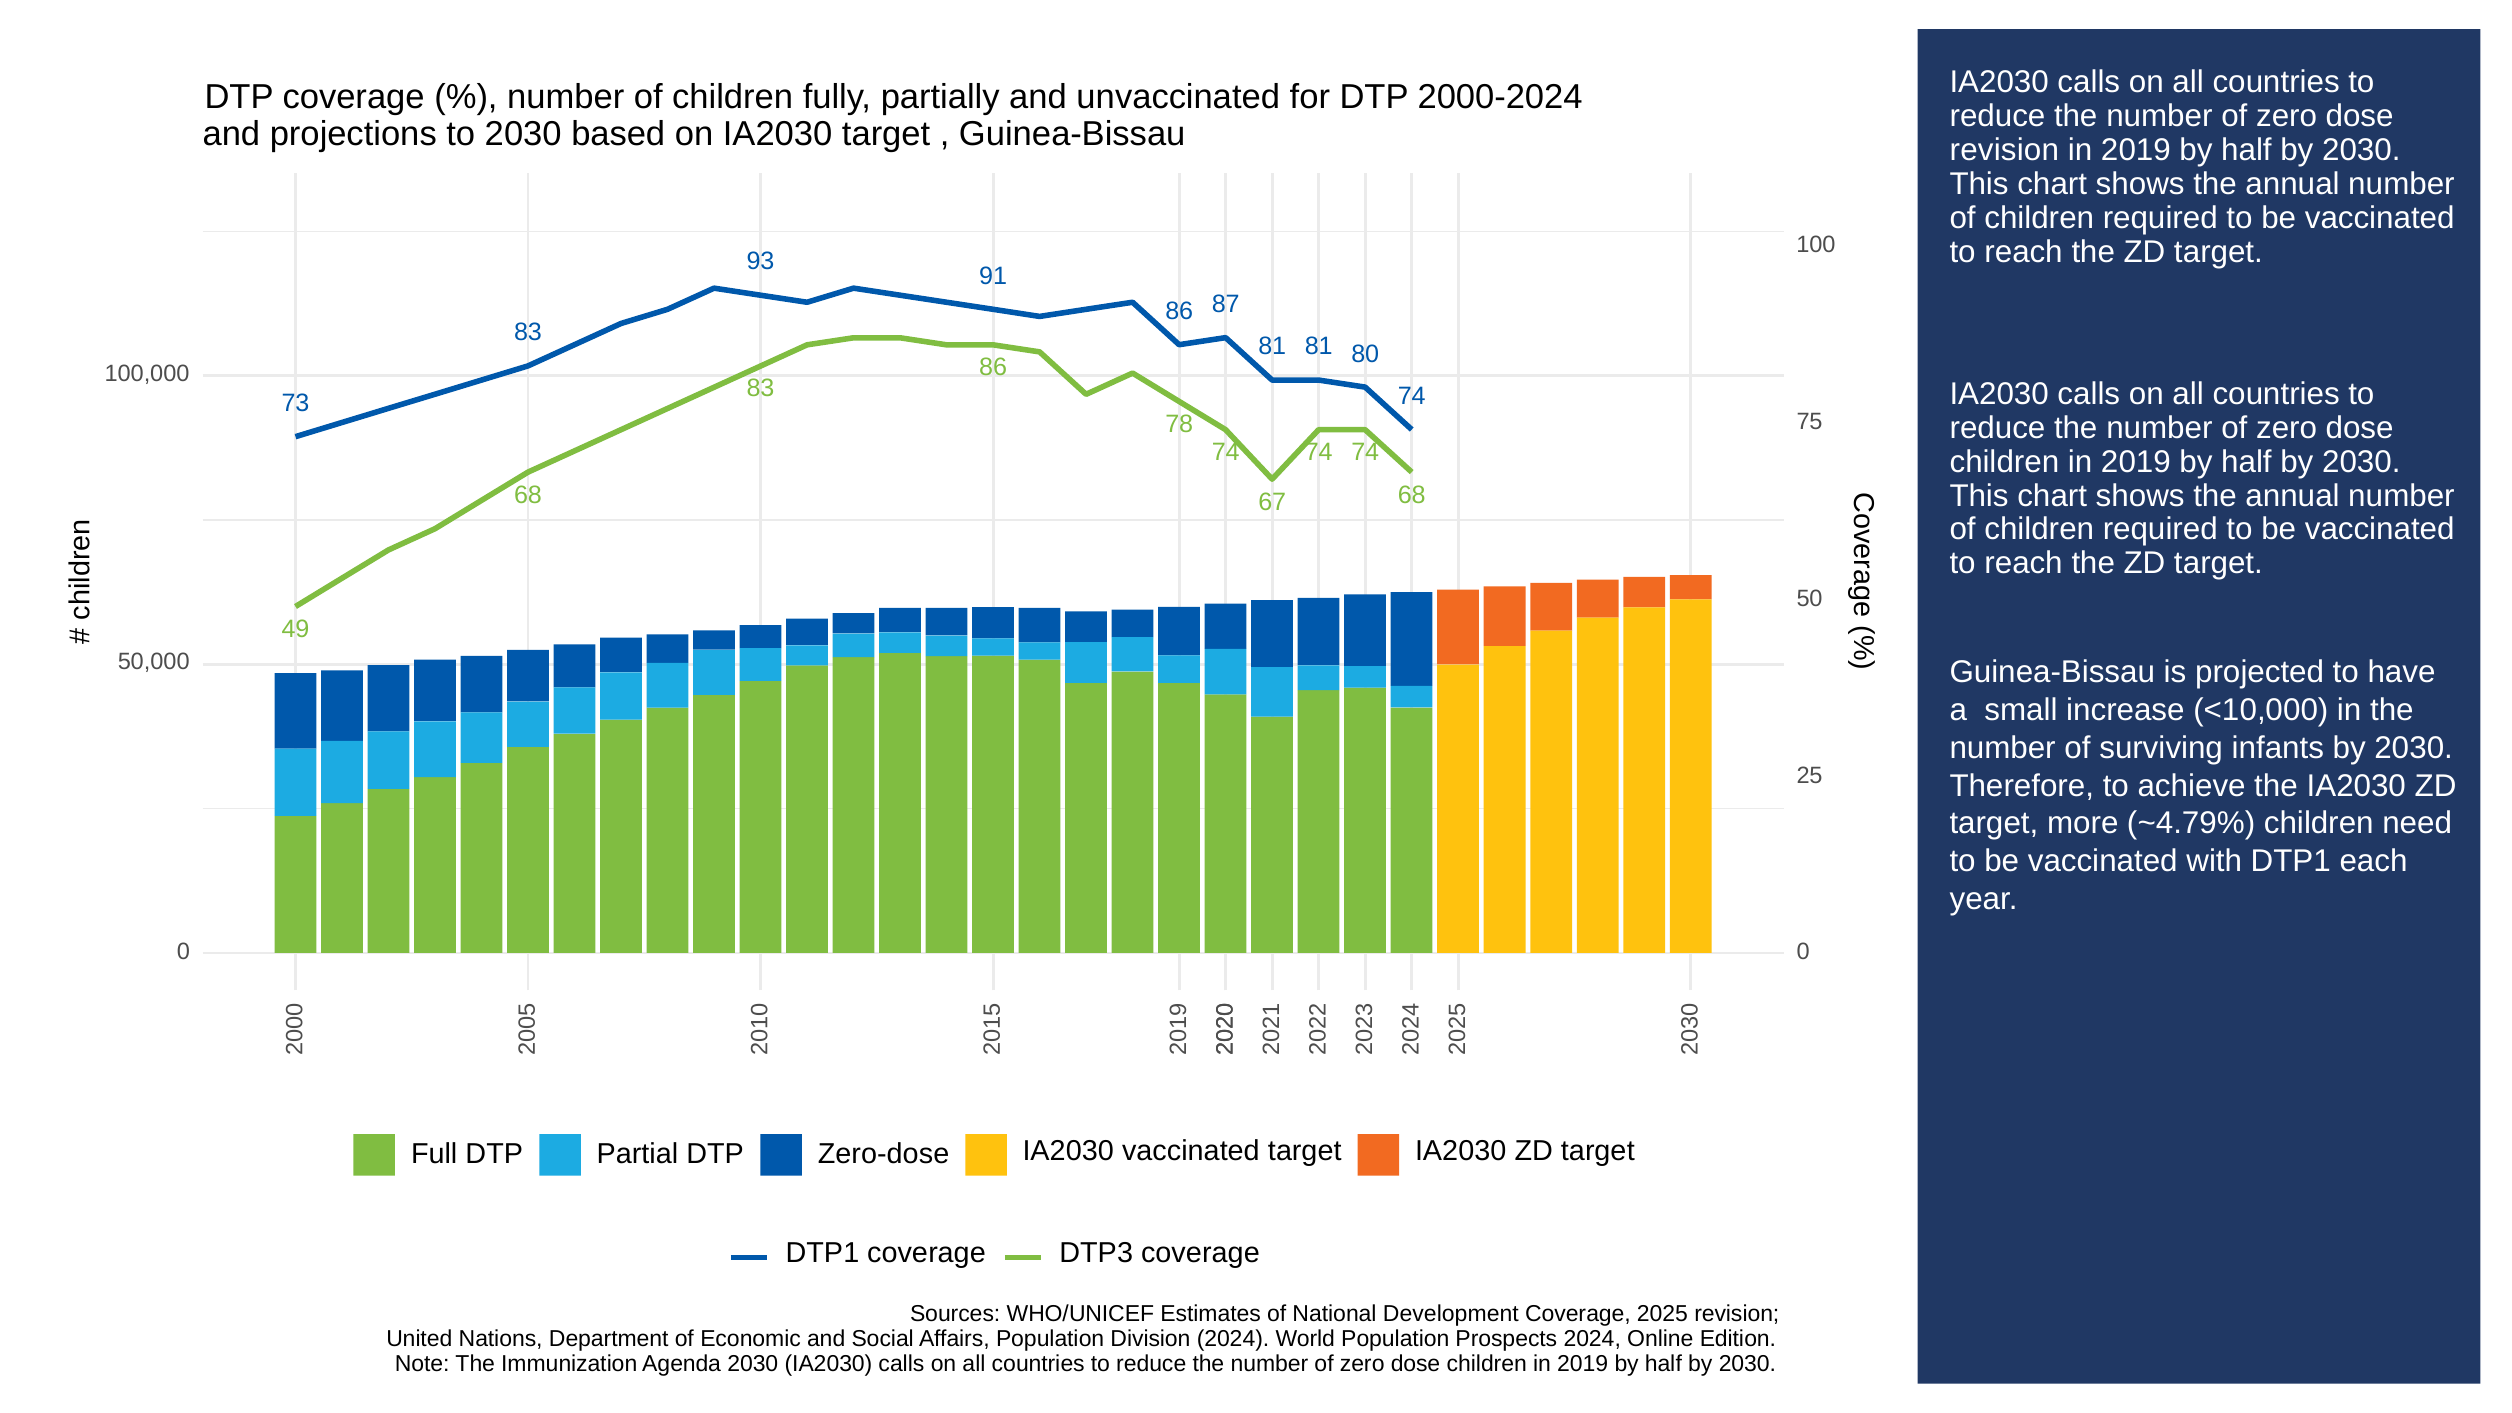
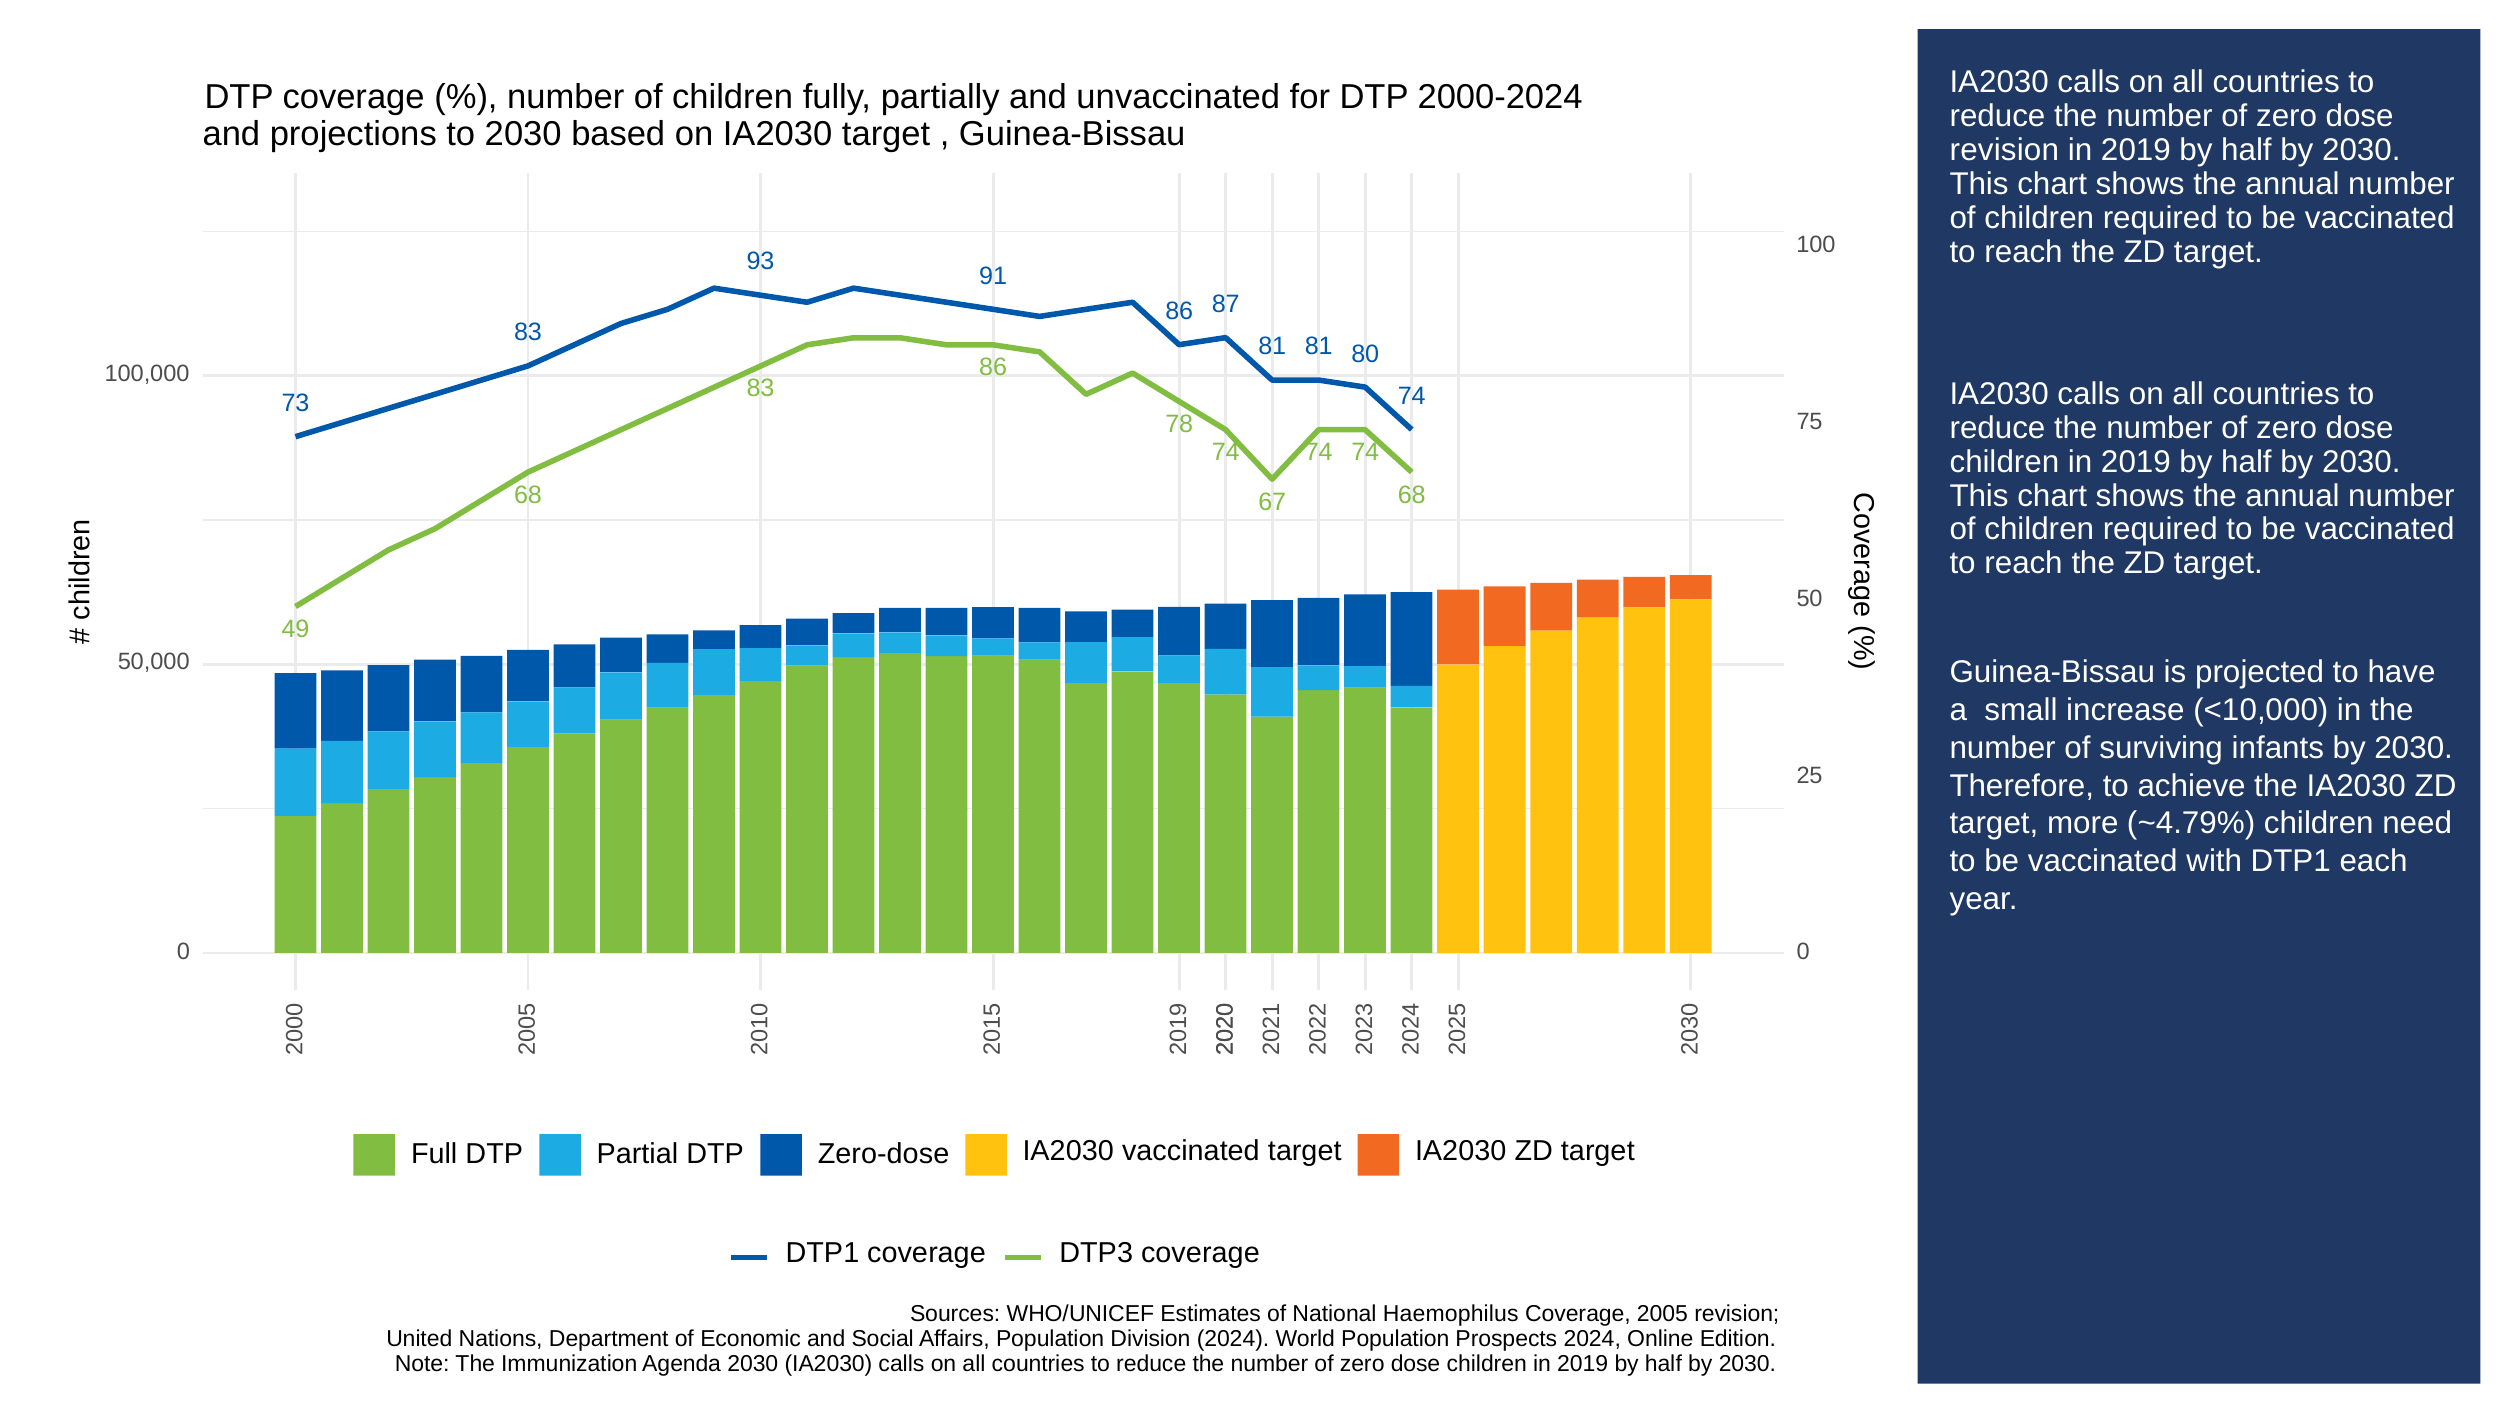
Development: Development -> Haemophilus
2025: 2025 -> 2005
